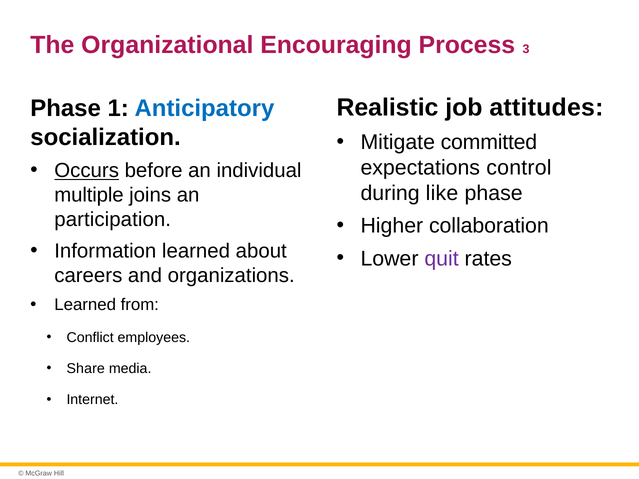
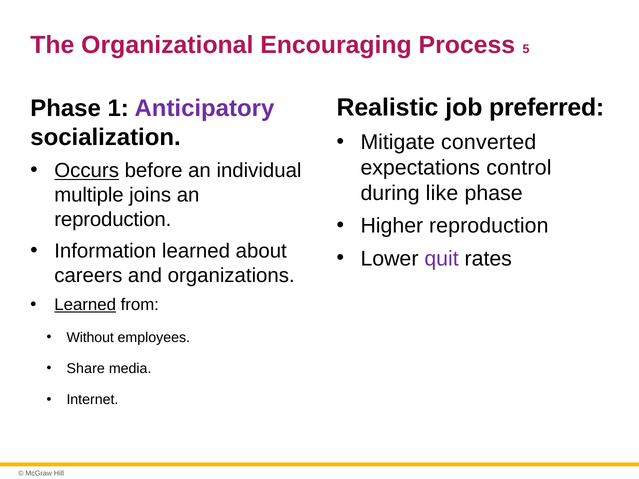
3: 3 -> 5
attitudes: attitudes -> preferred
Anticipatory colour: blue -> purple
committed: committed -> converted
participation at (113, 220): participation -> reproduction
Higher collaboration: collaboration -> reproduction
Learned at (85, 305) underline: none -> present
Conflict: Conflict -> Without
